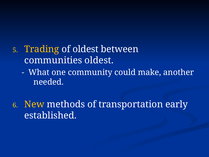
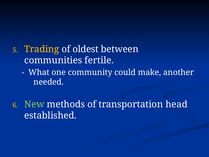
communities oldest: oldest -> fertile
New colour: yellow -> light green
early: early -> head
